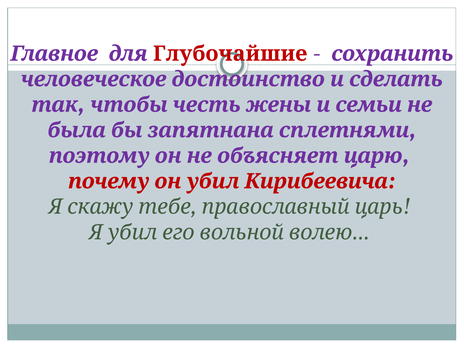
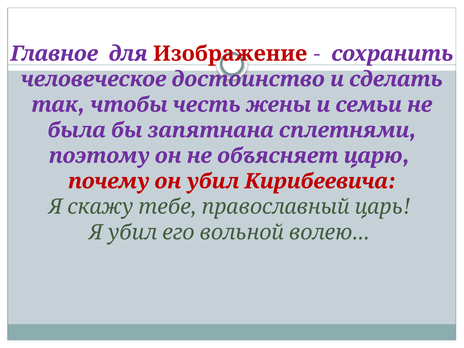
Глубочайшие: Глубочайшие -> Изображение
